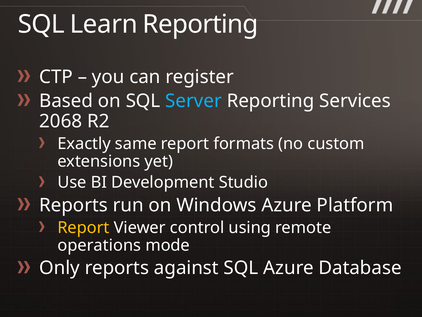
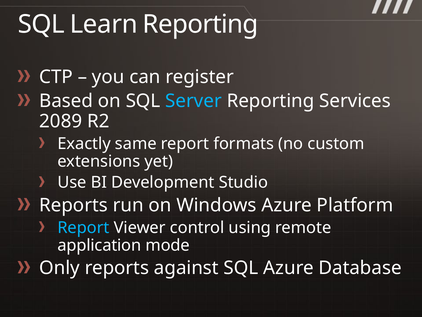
2068: 2068 -> 2089
Report at (84, 227) colour: yellow -> light blue
operations: operations -> application
